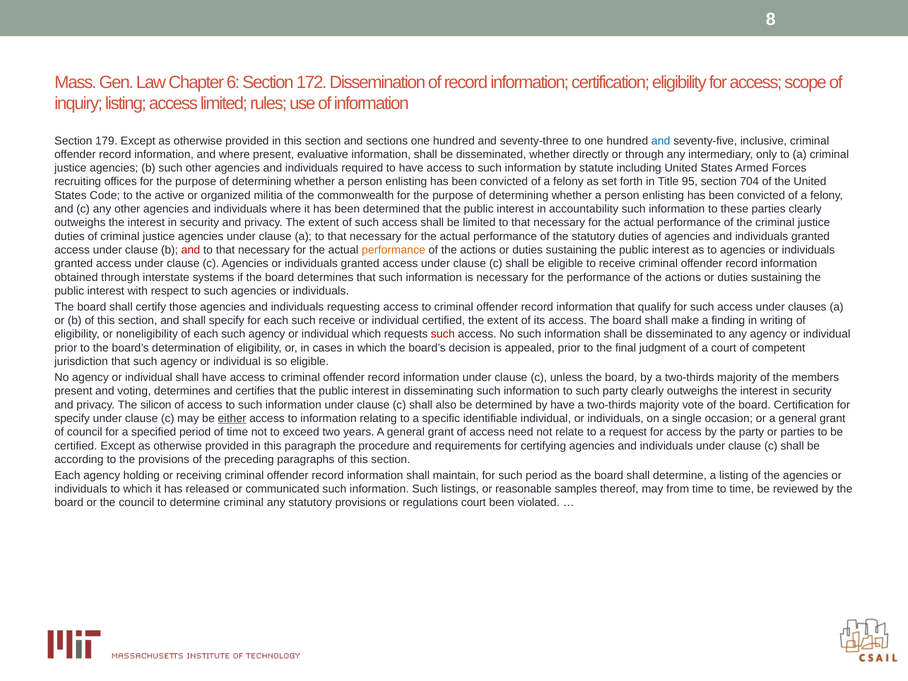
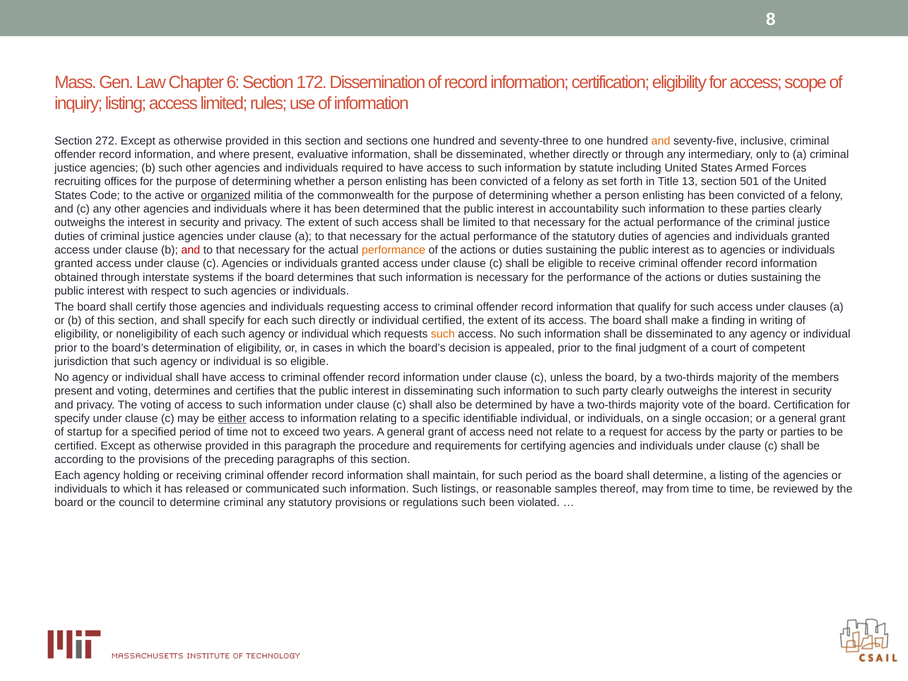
179: 179 -> 272
and at (661, 141) colour: blue -> orange
95: 95 -> 13
704: 704 -> 501
organized underline: none -> present
such receive: receive -> directly
such at (443, 334) colour: red -> orange
The silicon: silicon -> voting
of council: council -> startup
regulations court: court -> such
